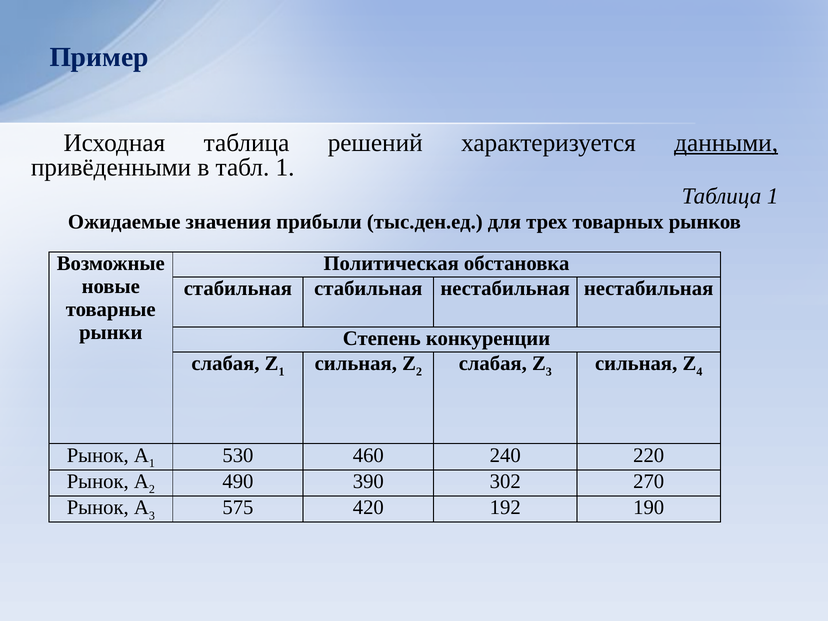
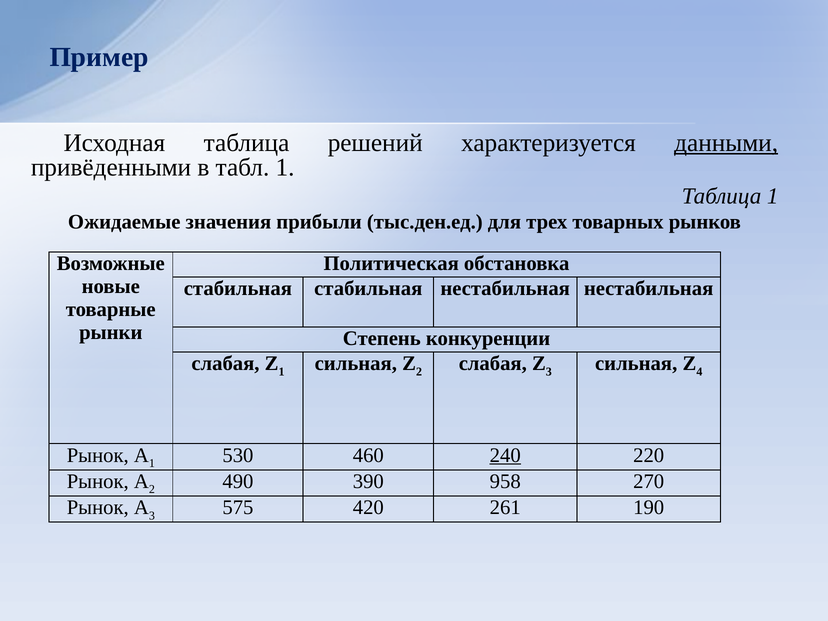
240 underline: none -> present
302: 302 -> 958
192: 192 -> 261
